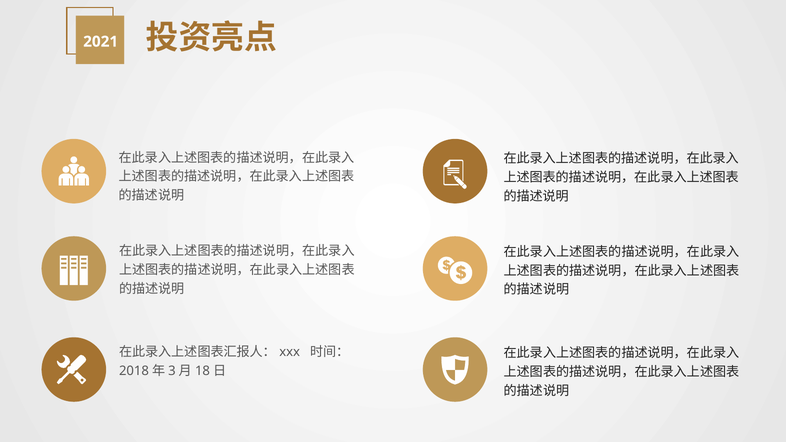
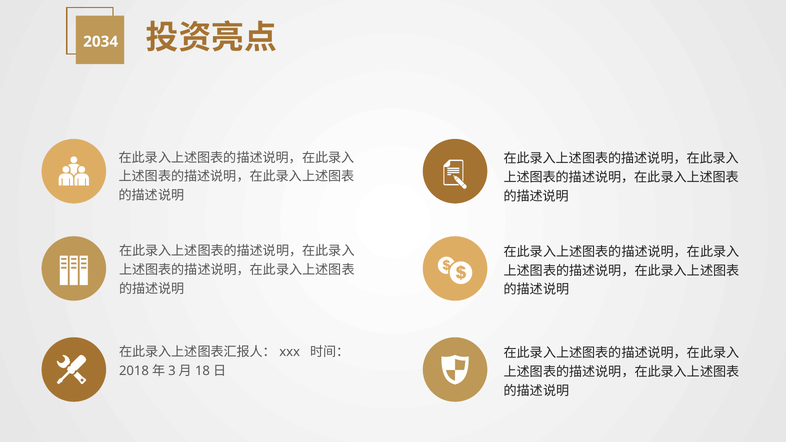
2021: 2021 -> 2034
